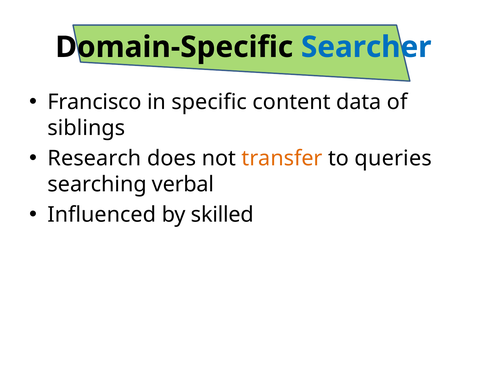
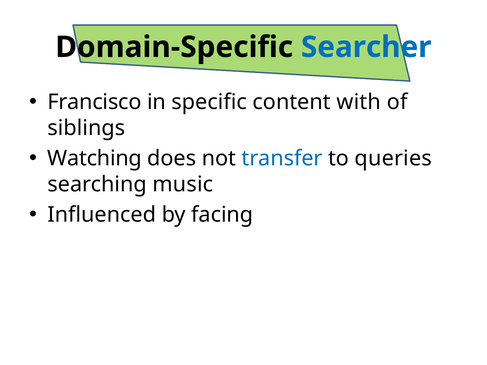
data: data -> with
Research: Research -> Watching
transfer colour: orange -> blue
verbal: verbal -> music
skilled: skilled -> facing
